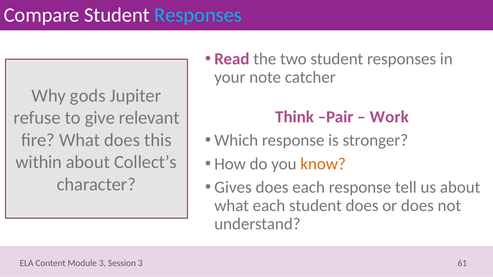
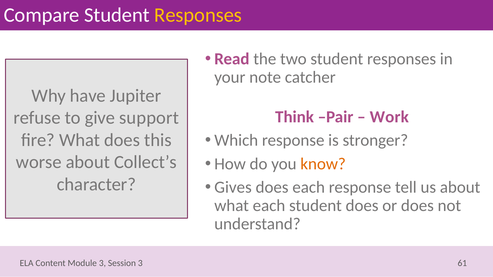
Responses at (198, 15) colour: light blue -> yellow
gods: gods -> have
relevant: relevant -> support
within: within -> worse
